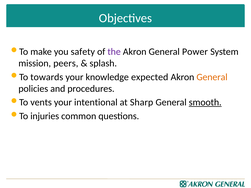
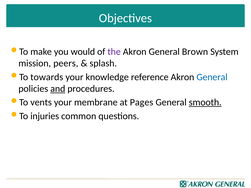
safety: safety -> would
Power: Power -> Brown
expected: expected -> reference
General at (212, 77) colour: orange -> blue
and underline: none -> present
intentional: intentional -> membrane
Sharp: Sharp -> Pages
